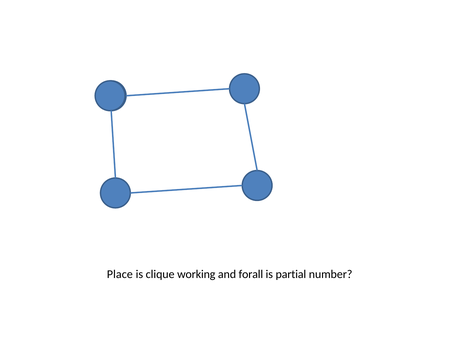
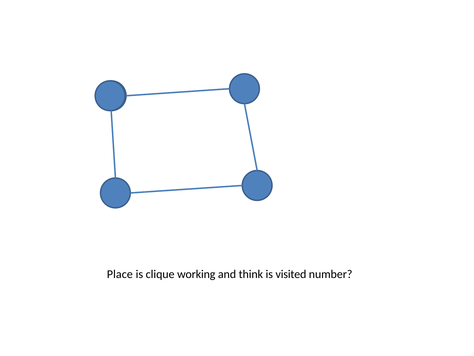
forall: forall -> think
partial: partial -> visited
